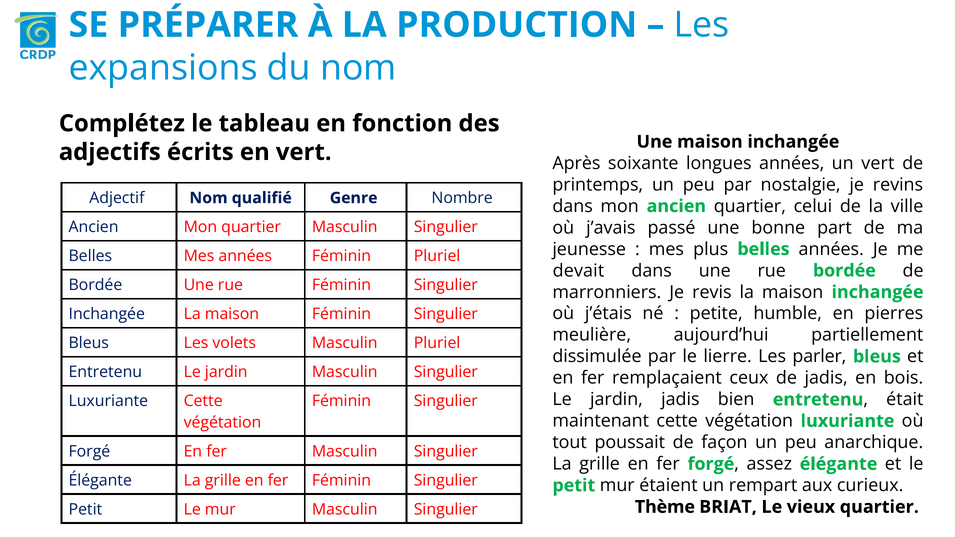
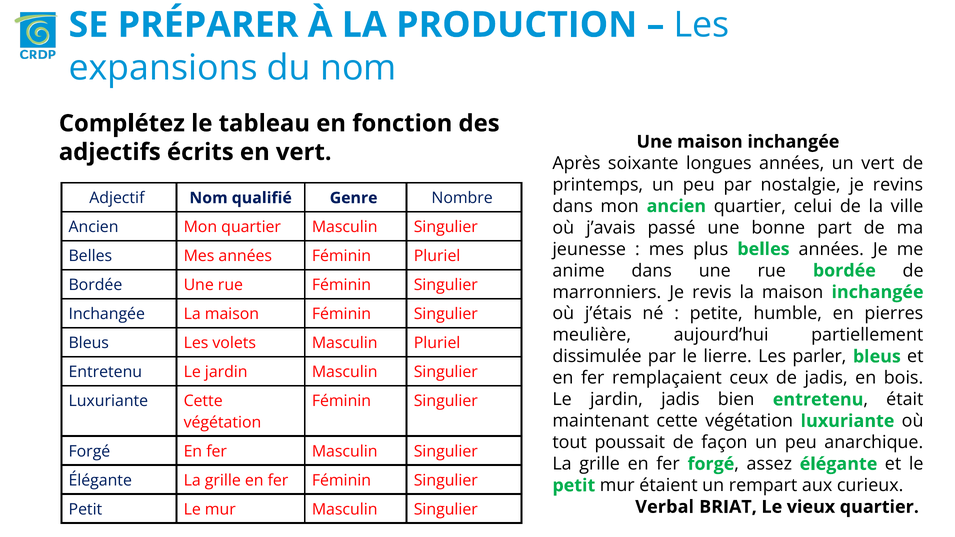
devait: devait -> anime
Thème: Thème -> Verbal
